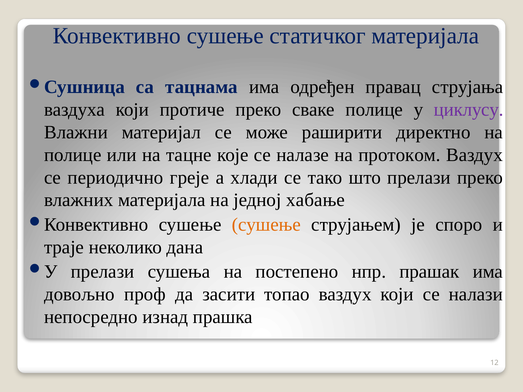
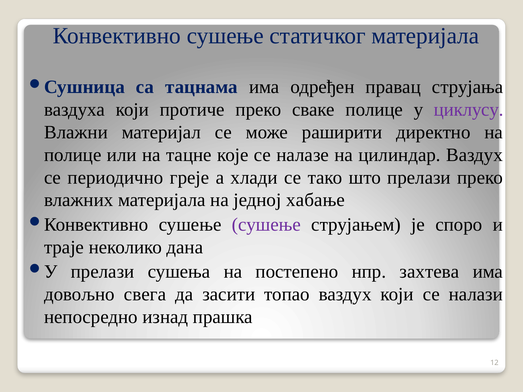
протоком: протоком -> цилиндар
сушење at (266, 225) colour: orange -> purple
прашак: прашак -> захтева
проф: проф -> свега
